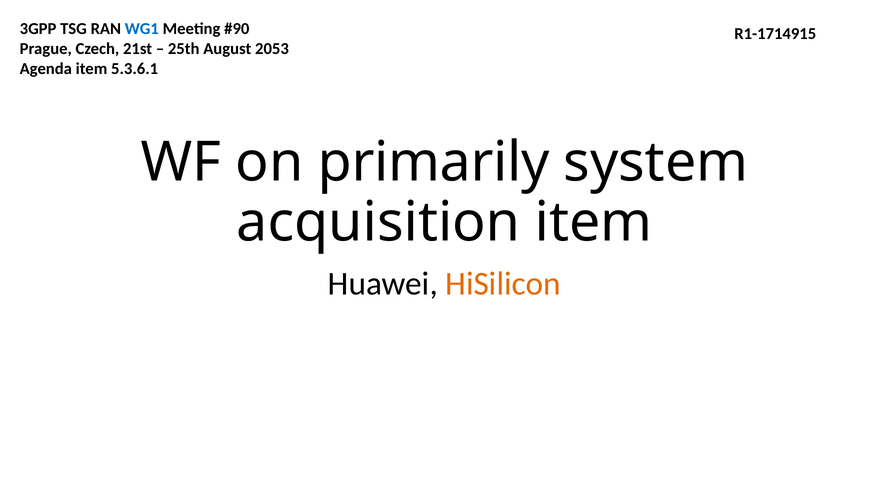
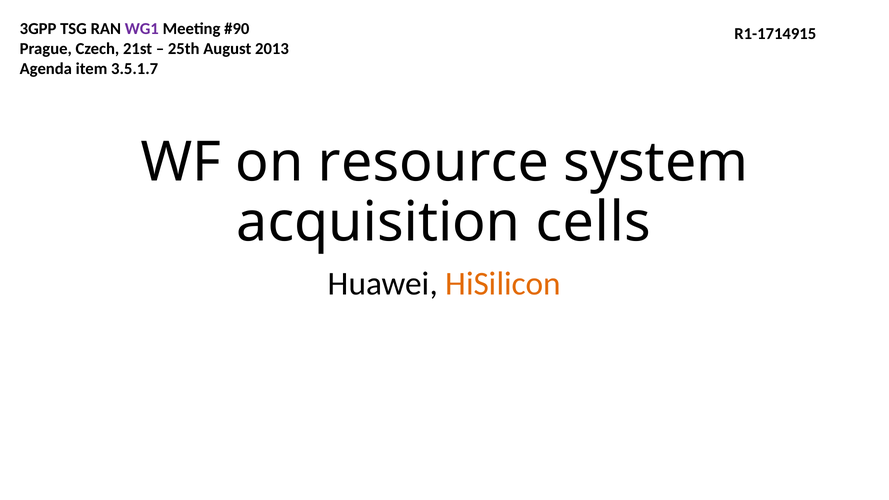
WG1 colour: blue -> purple
2053: 2053 -> 2013
5.3.6.1: 5.3.6.1 -> 3.5.1.7
primarily: primarily -> resource
acquisition item: item -> cells
